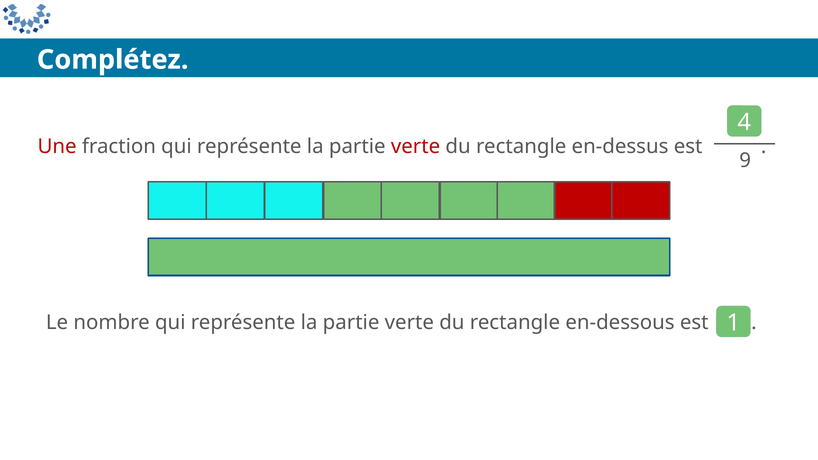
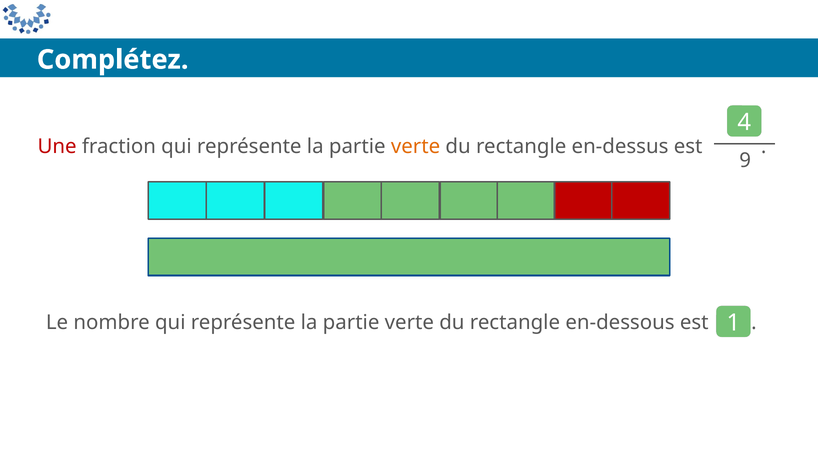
verte at (416, 147) colour: red -> orange
